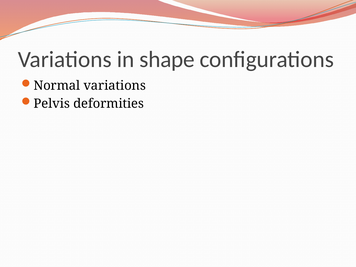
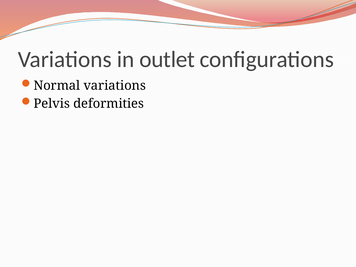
shape: shape -> outlet
